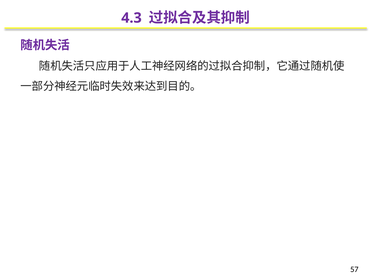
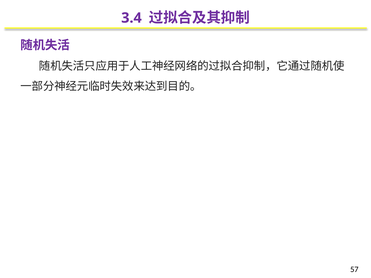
4.3: 4.3 -> 3.4
